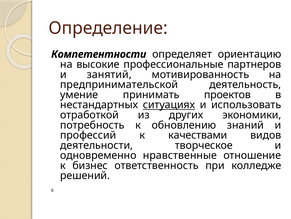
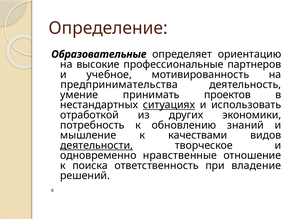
Компетентности: Компетентности -> Образовательные
занятий: занятий -> учебное
предпринимательской: предпринимательской -> предпринимательства
профессий: профессий -> мышление
деятельности underline: none -> present
бизнес: бизнес -> поиска
колледже: колледже -> владение
